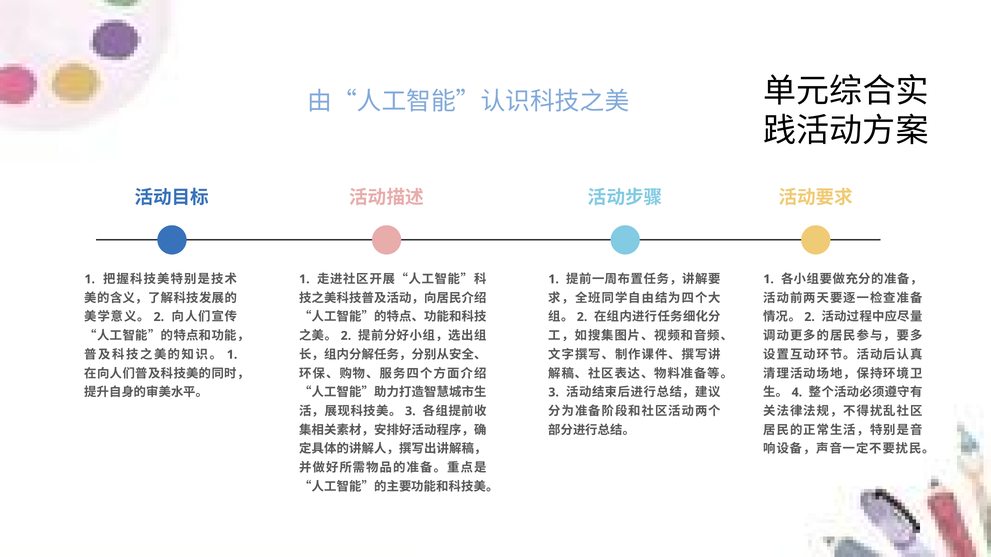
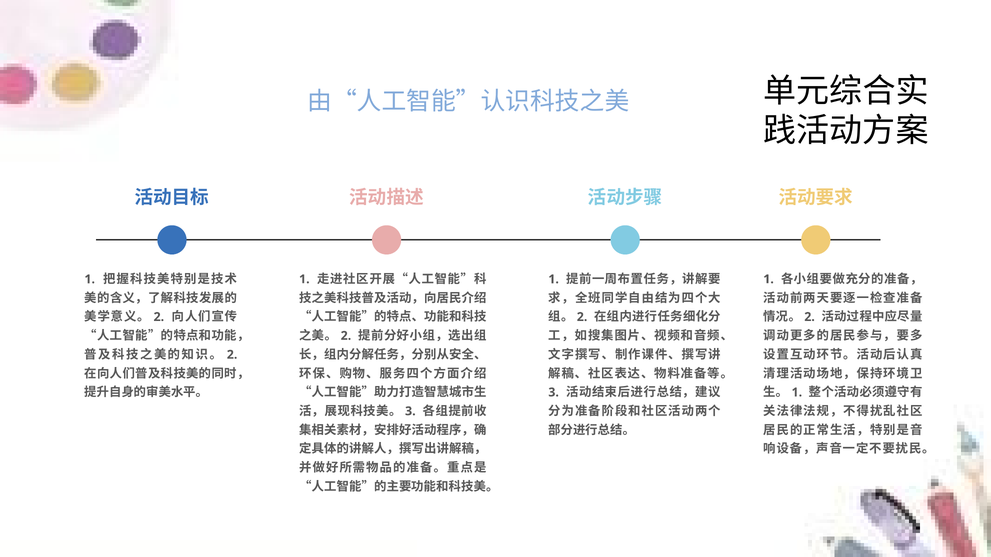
1 at (232, 355): 1 -> 2
4 at (797, 393): 4 -> 1
